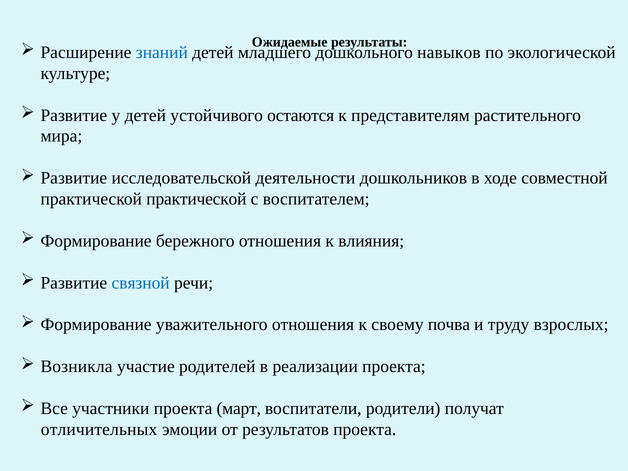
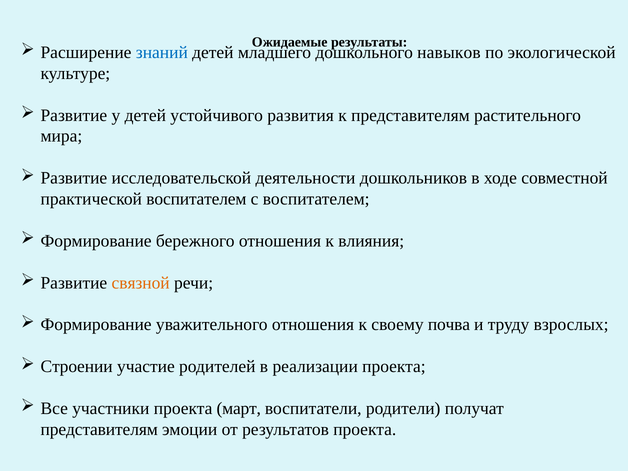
остаются: остаются -> развития
практической практической: практической -> воспитателем
связной colour: blue -> orange
Возникла: Возникла -> Строении
отличительных at (99, 429): отличительных -> представителям
